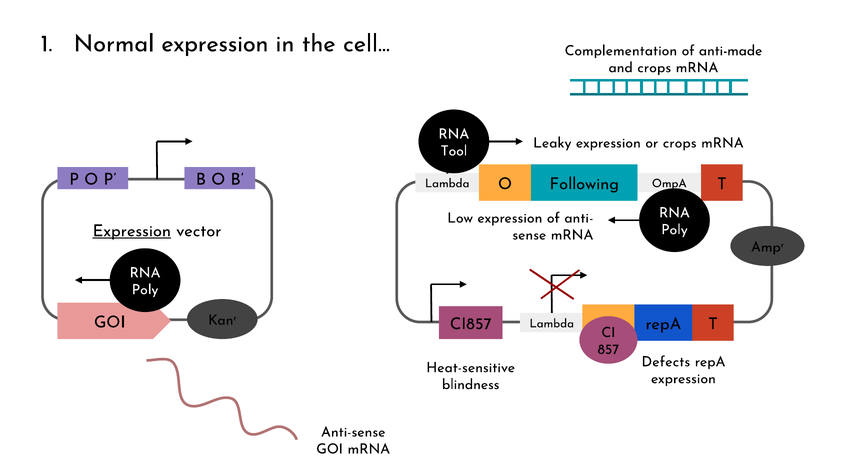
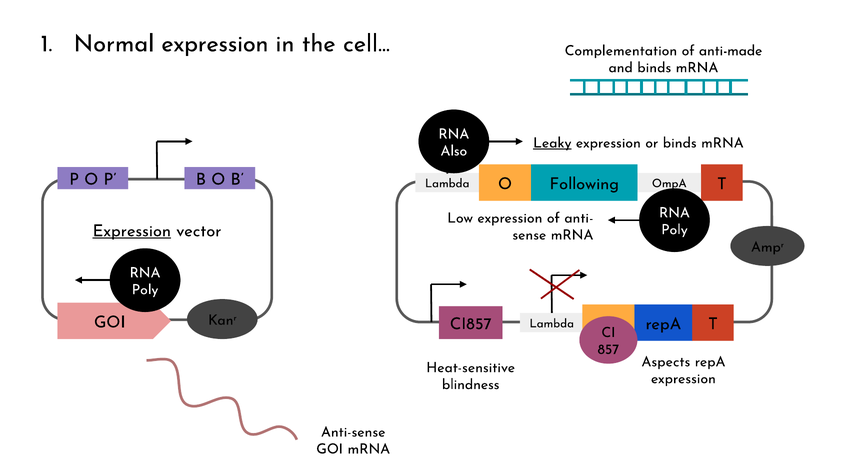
and crops: crops -> binds
Leaky underline: none -> present
or crops: crops -> binds
Tool: Tool -> Also
Defects: Defects -> Aspects
